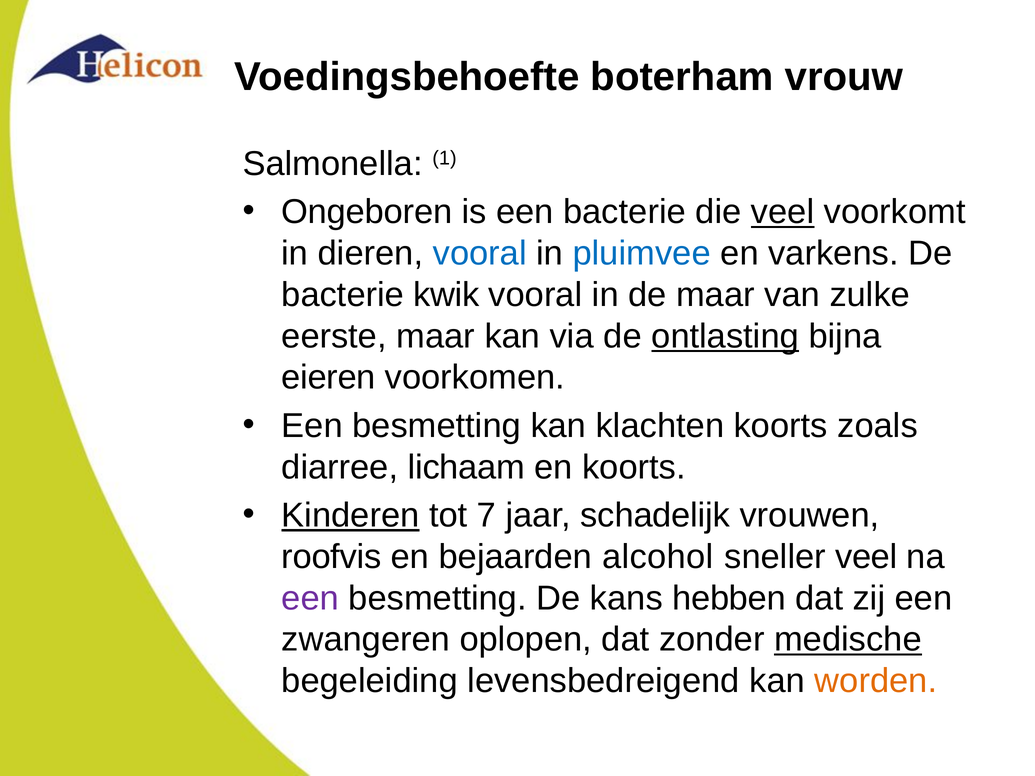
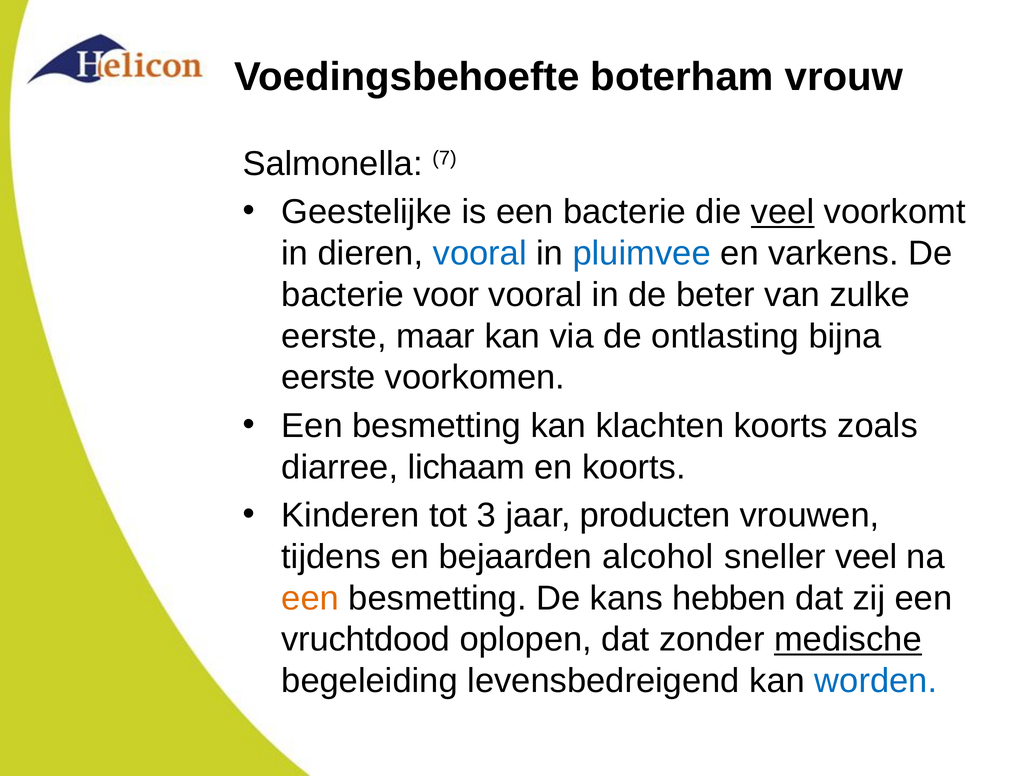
1: 1 -> 7
Ongeboren: Ongeboren -> Geestelijke
kwik: kwik -> voor
de maar: maar -> beter
ontlasting underline: present -> none
eieren at (329, 378): eieren -> eerste
Kinderen underline: present -> none
7: 7 -> 3
schadelijk: schadelijk -> producten
roofvis: roofvis -> tijdens
een at (310, 598) colour: purple -> orange
zwangeren: zwangeren -> vruchtdood
worden colour: orange -> blue
